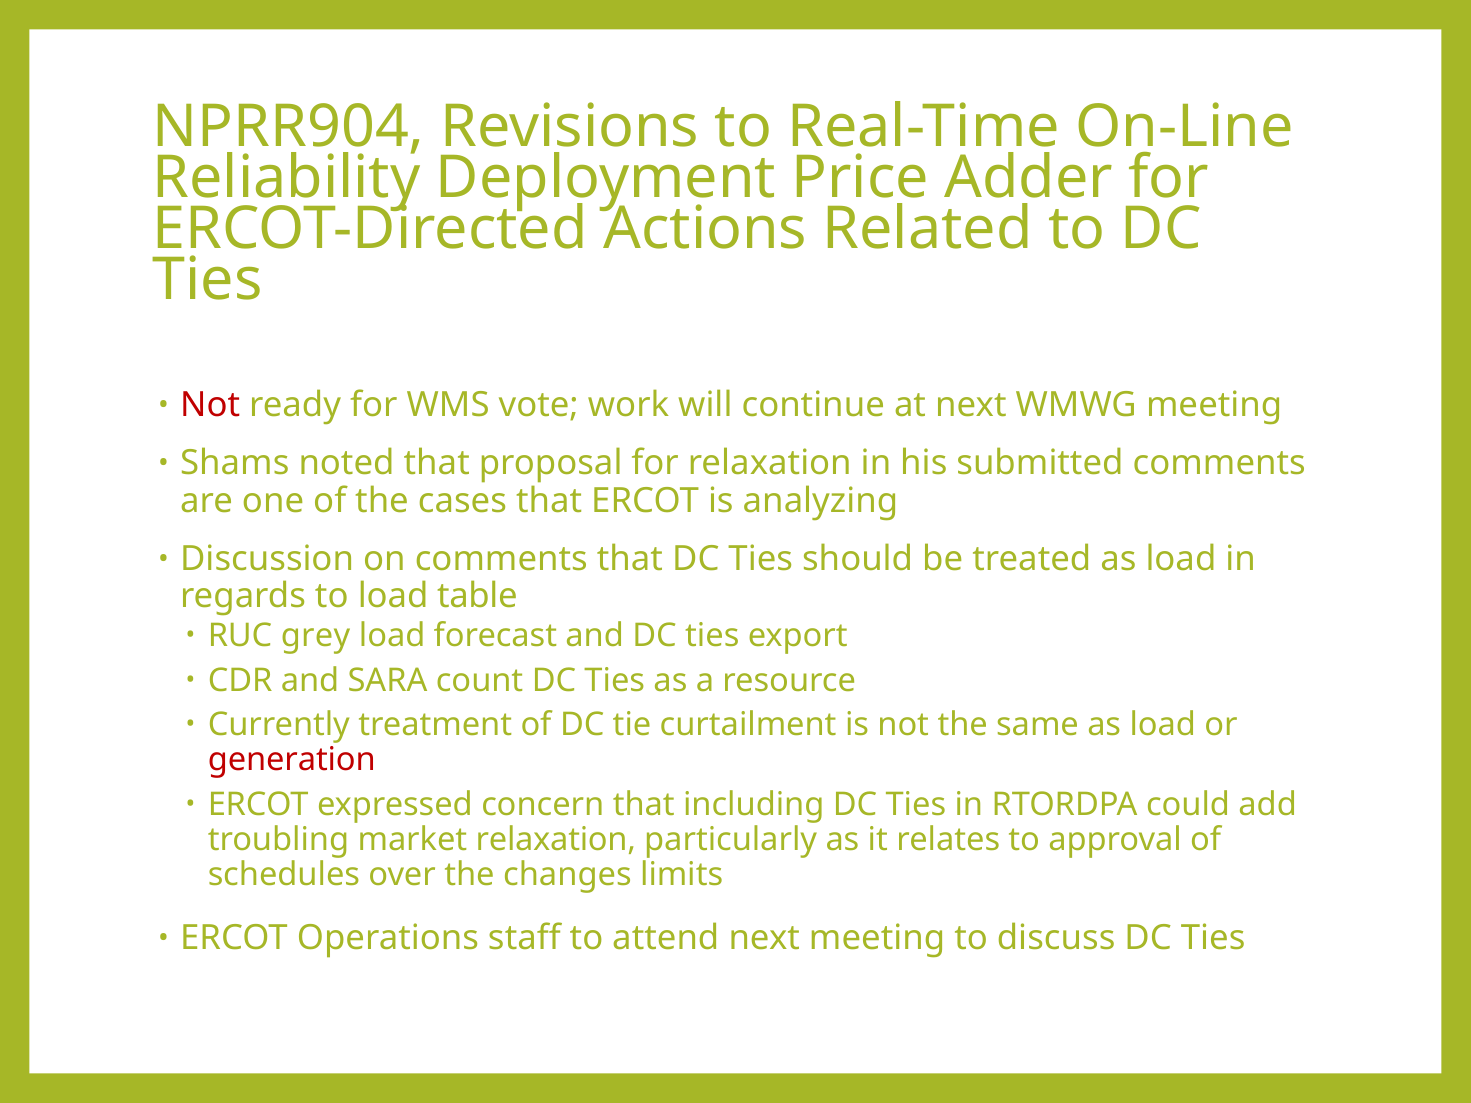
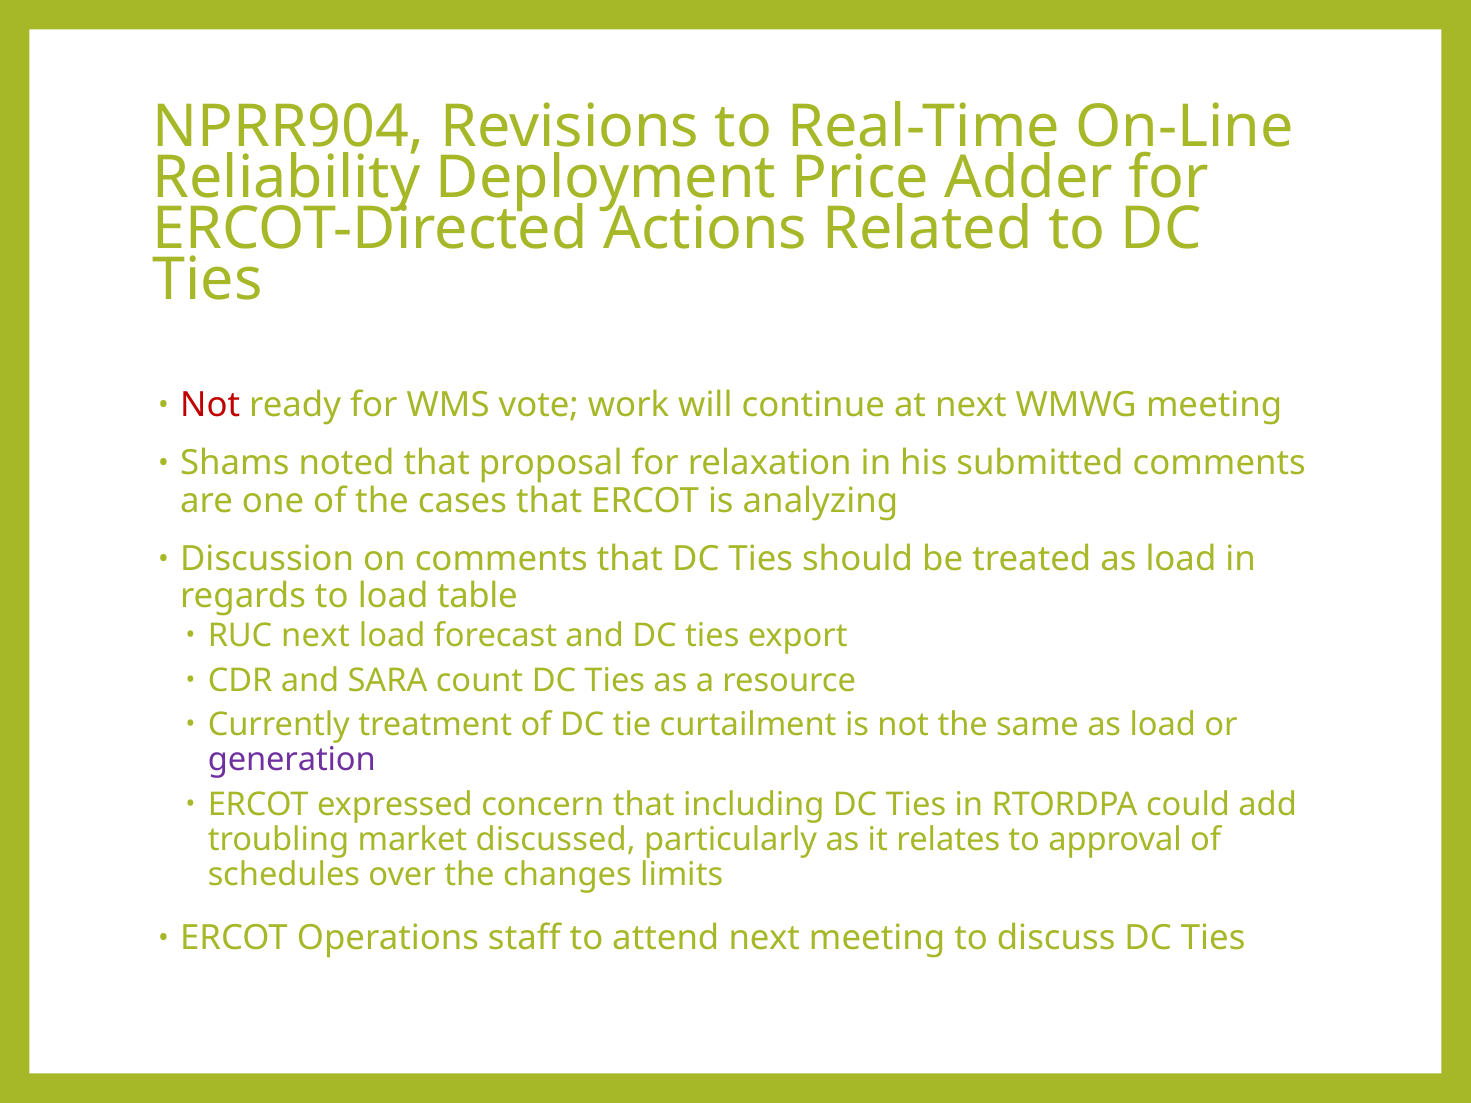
RUC grey: grey -> next
generation colour: red -> purple
market relaxation: relaxation -> discussed
